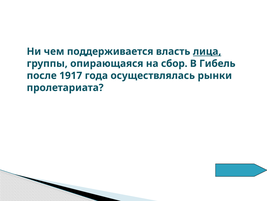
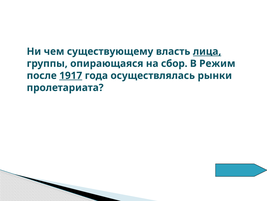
поддерживается: поддерживается -> существующему
Гибель: Гибель -> Режим
1917 underline: none -> present
